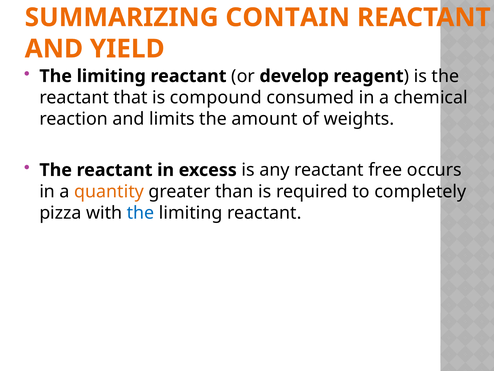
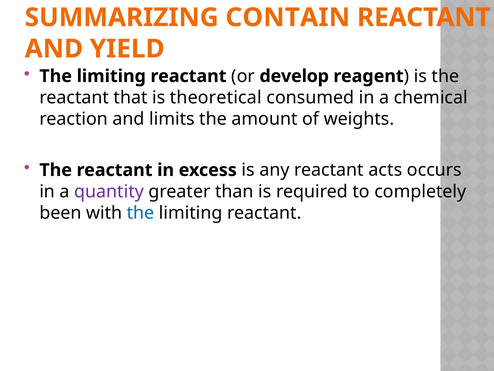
compound: compound -> theoretical
free: free -> acts
quantity colour: orange -> purple
pizza: pizza -> been
